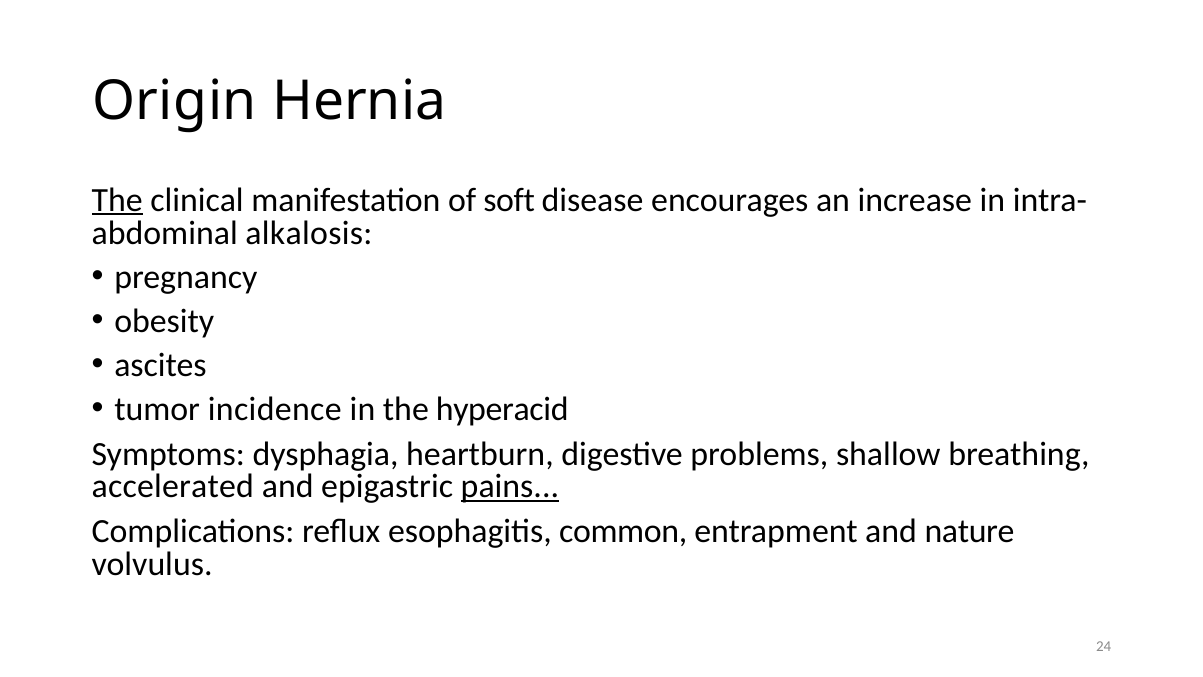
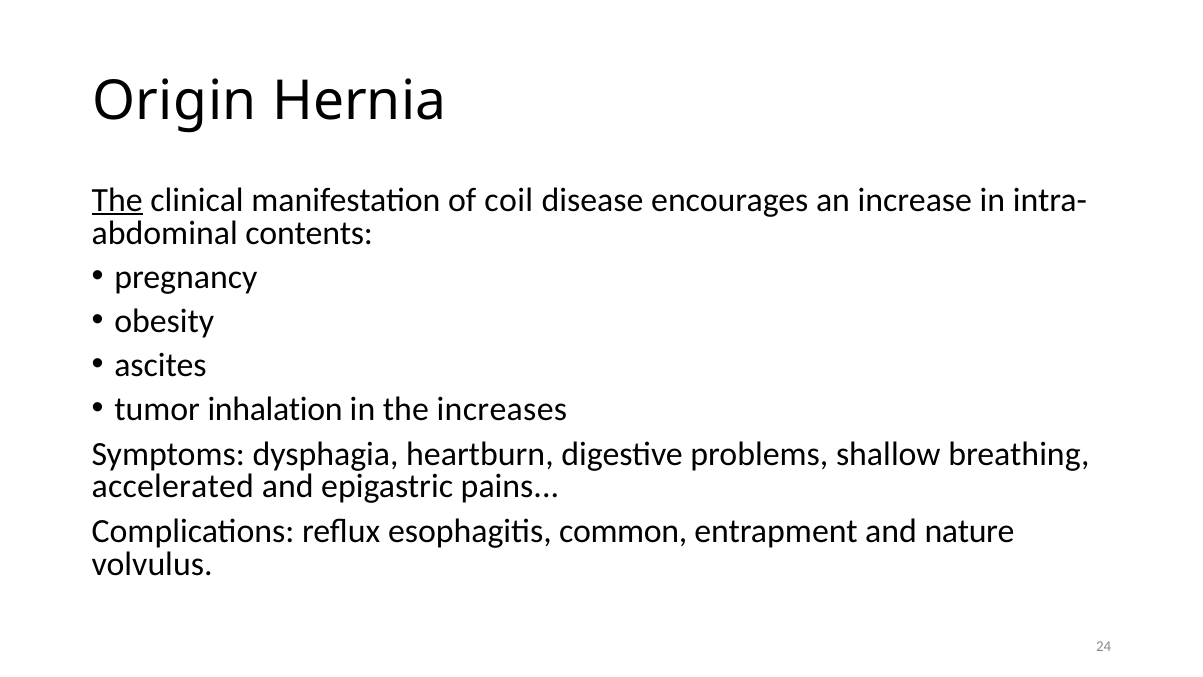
soft: soft -> coil
alkalosis: alkalosis -> contents
incidence: incidence -> inhalation
hyperacid: hyperacid -> increases
pains underline: present -> none
